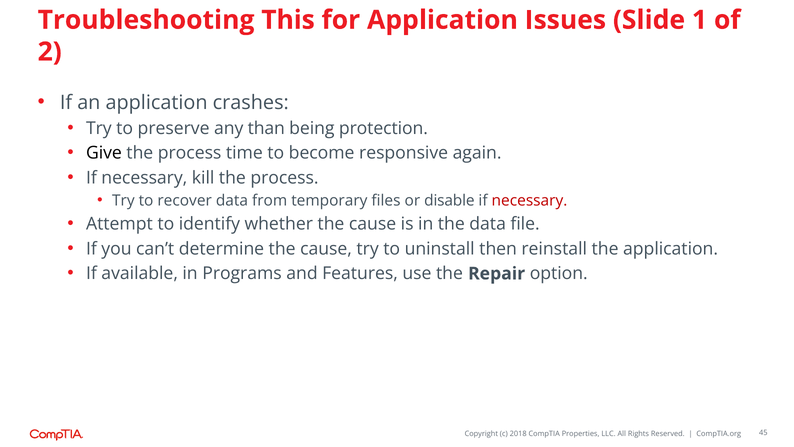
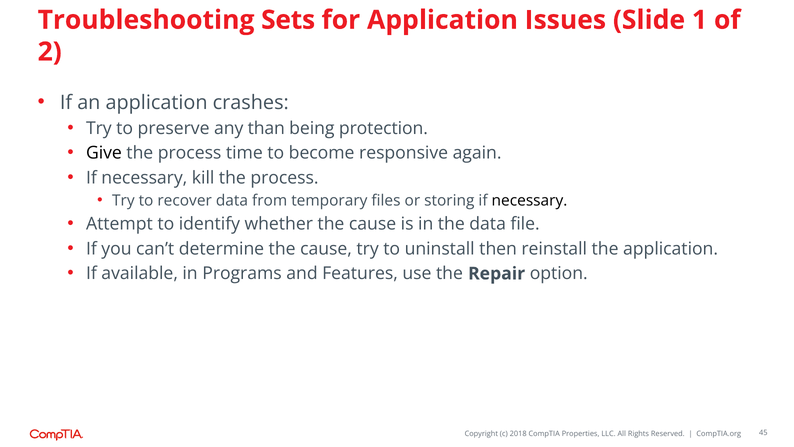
This: This -> Sets
disable: disable -> storing
necessary at (529, 200) colour: red -> black
